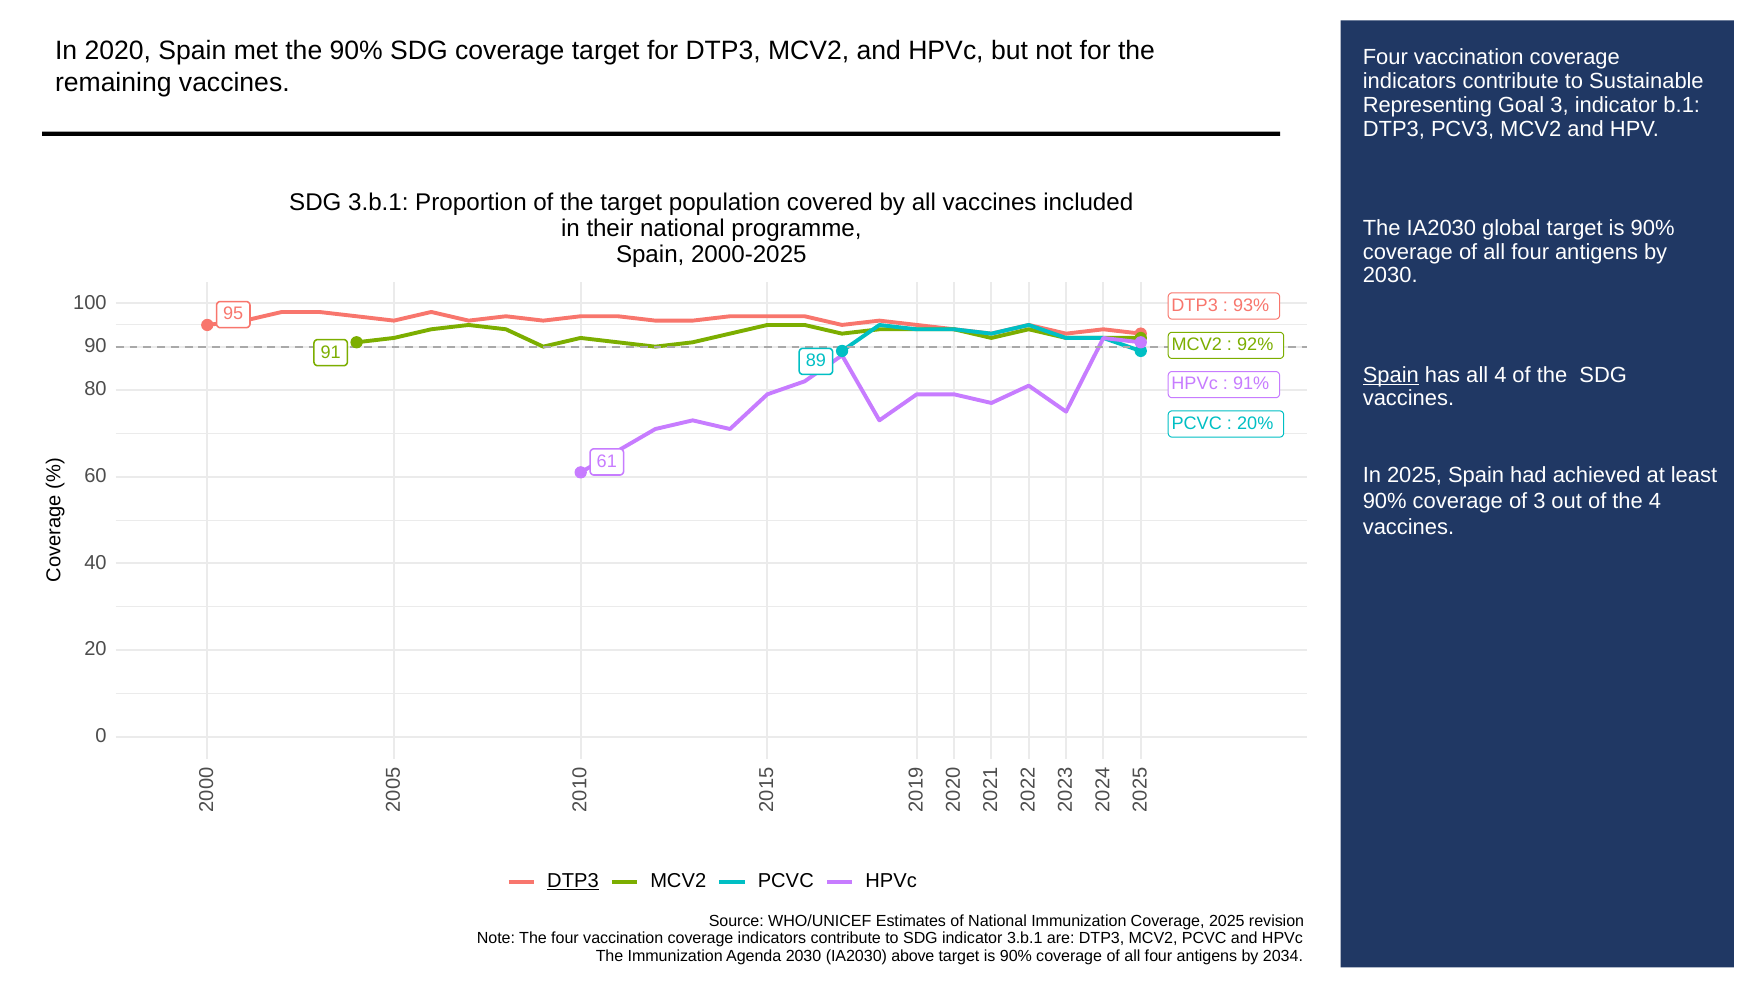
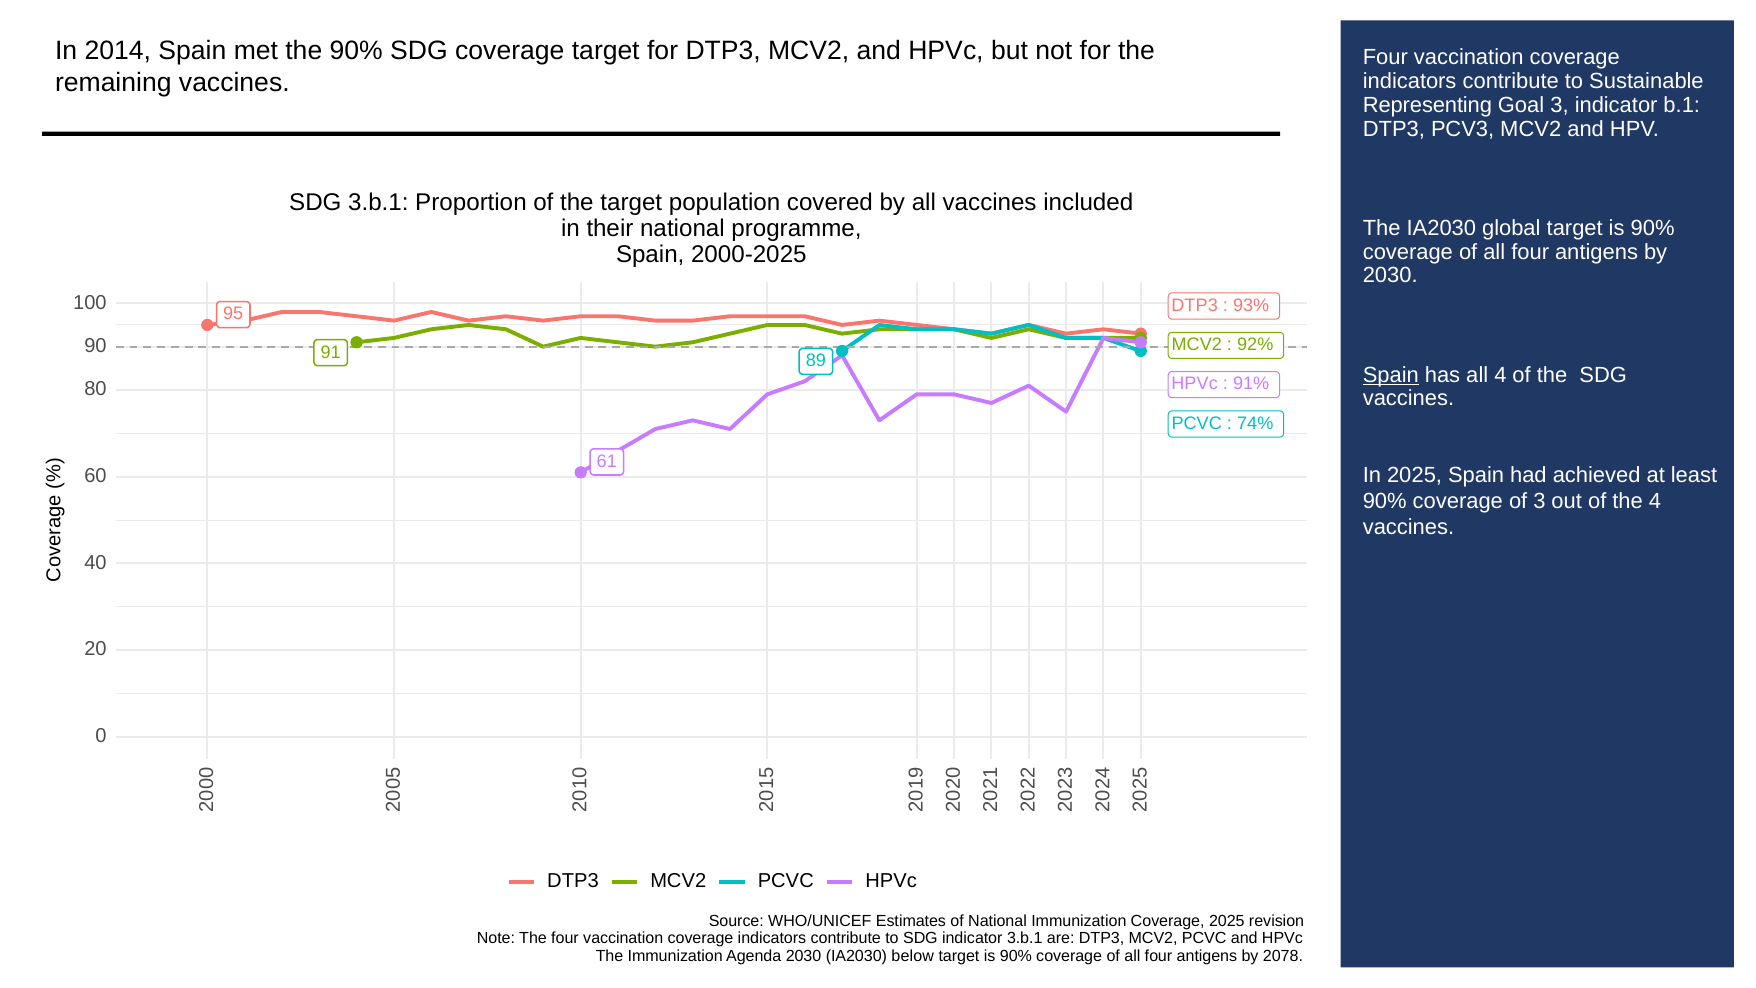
2020: 2020 -> 2014
20%: 20% -> 74%
DTP3 at (573, 881) underline: present -> none
above: above -> below
2034: 2034 -> 2078
